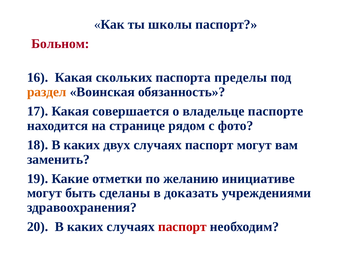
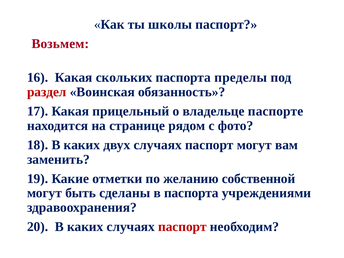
Больном: Больном -> Возьмем
раздел colour: orange -> red
совершается: совершается -> прицельный
инициативе: инициативе -> собственной
в доказать: доказать -> паспорта
